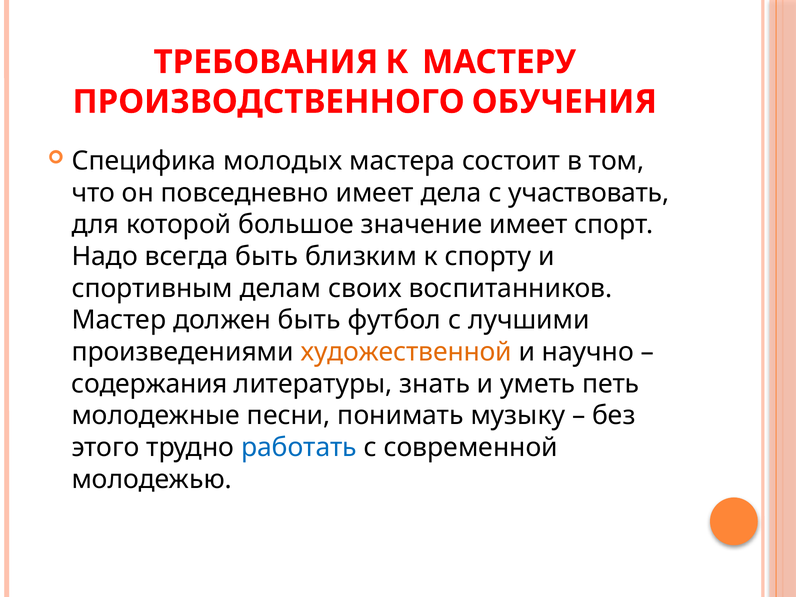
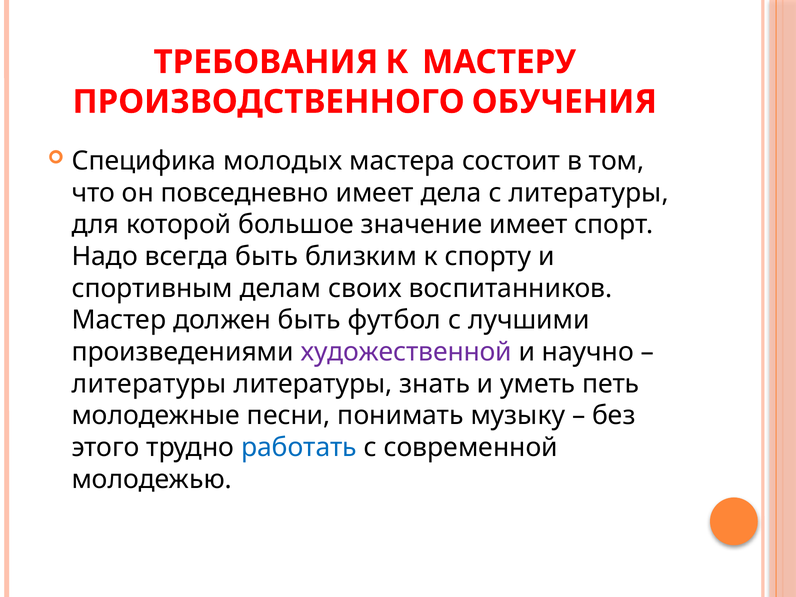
с участвовать: участвовать -> литературы
художественной colour: orange -> purple
содержания at (149, 384): содержания -> литературы
